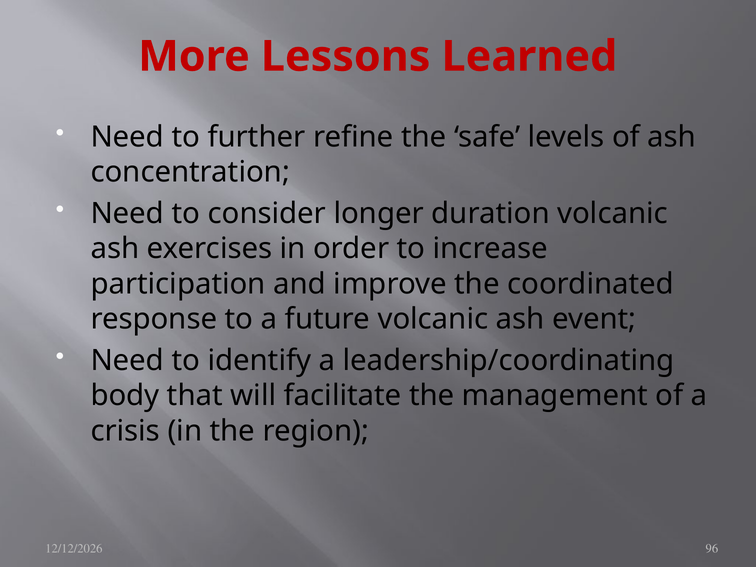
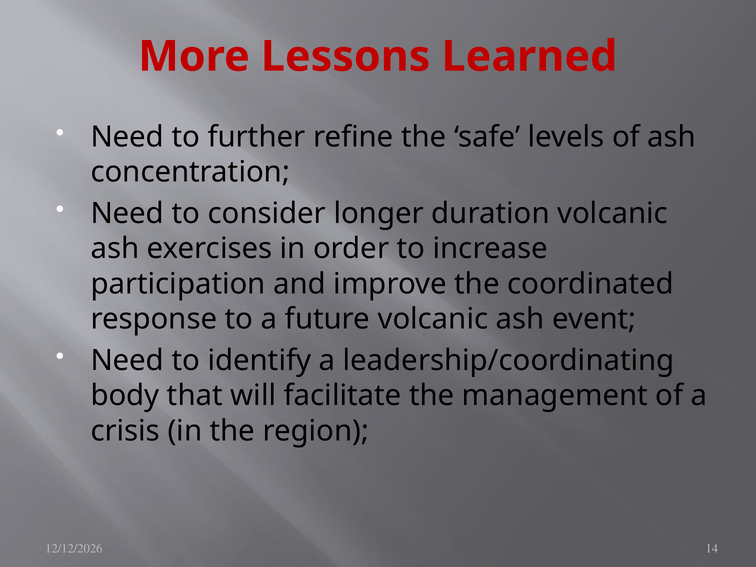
96: 96 -> 14
